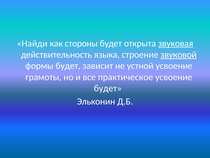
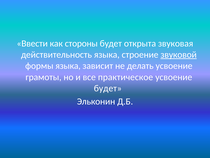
Найди: Найди -> Ввести
звуковая underline: present -> none
формы будет: будет -> языка
устной: устной -> делать
